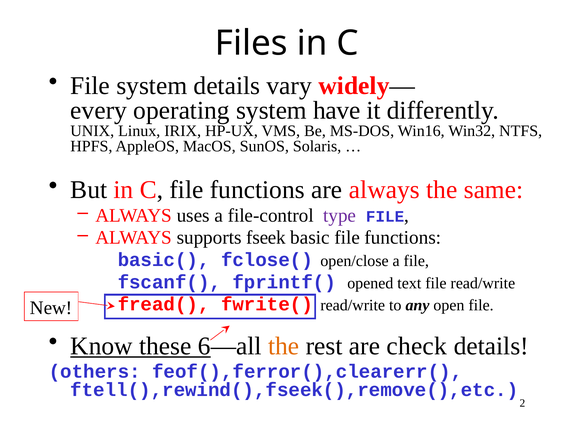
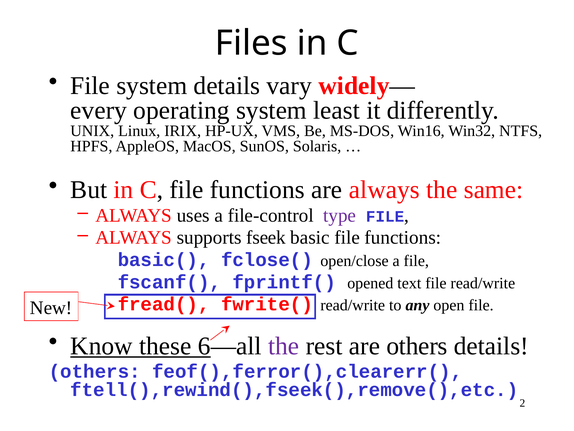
have: have -> least
the at (284, 346) colour: orange -> purple
are check: check -> others
